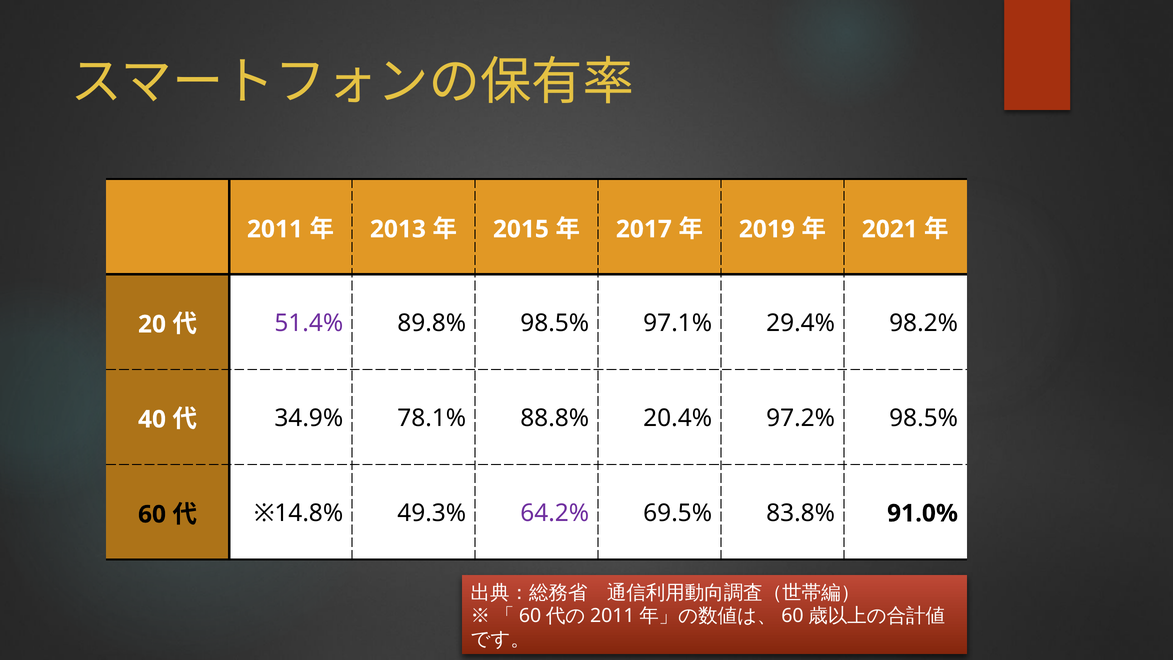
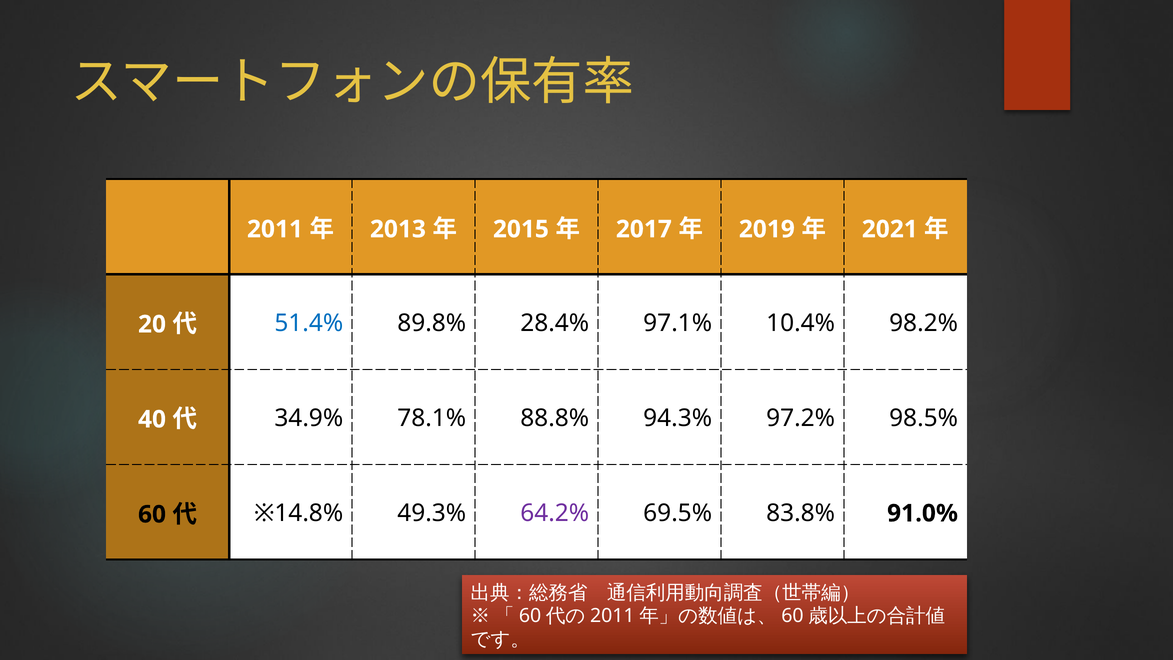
51.4% colour: purple -> blue
89.8% 98.5%: 98.5% -> 28.4%
29.4%: 29.4% -> 10.4%
20.4%: 20.4% -> 94.3%
